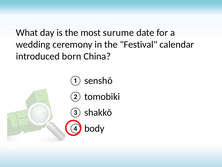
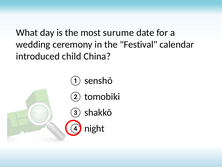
born: born -> child
body: body -> night
